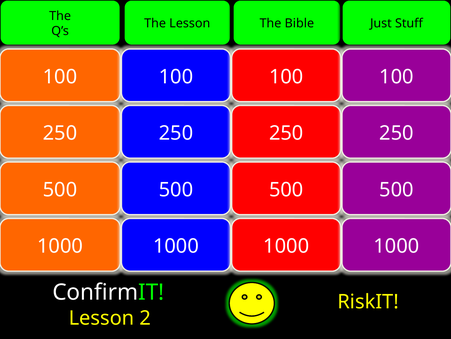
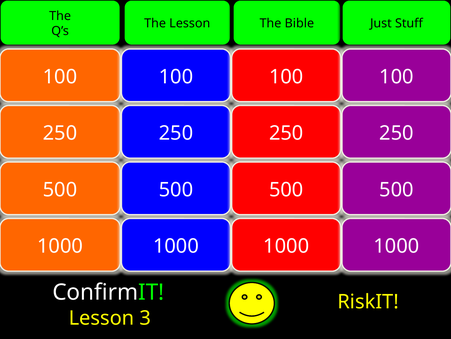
2: 2 -> 3
